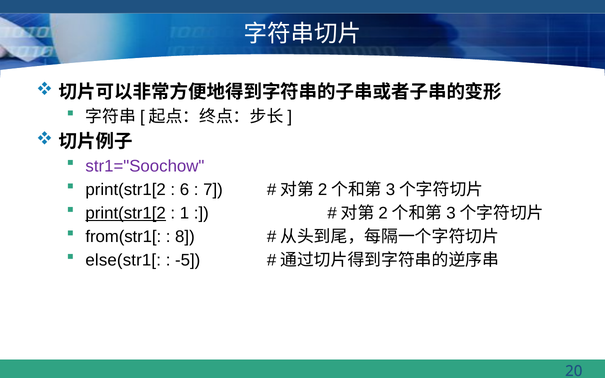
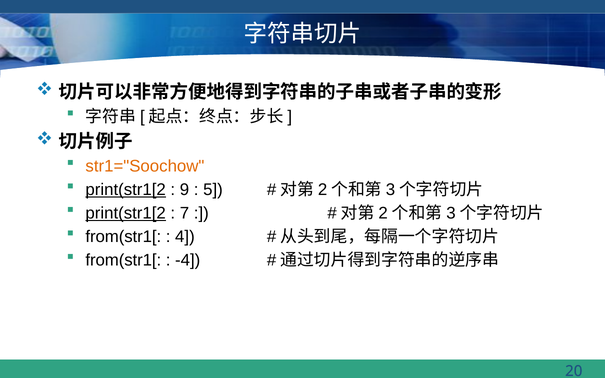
str1="Soochow colour: purple -> orange
print(str1[2 at (126, 190) underline: none -> present
6: 6 -> 9
7: 7 -> 5
1: 1 -> 7
8: 8 -> 4
else(str1[ at (123, 260): else(str1[ -> from(str1[
-5: -5 -> -4
